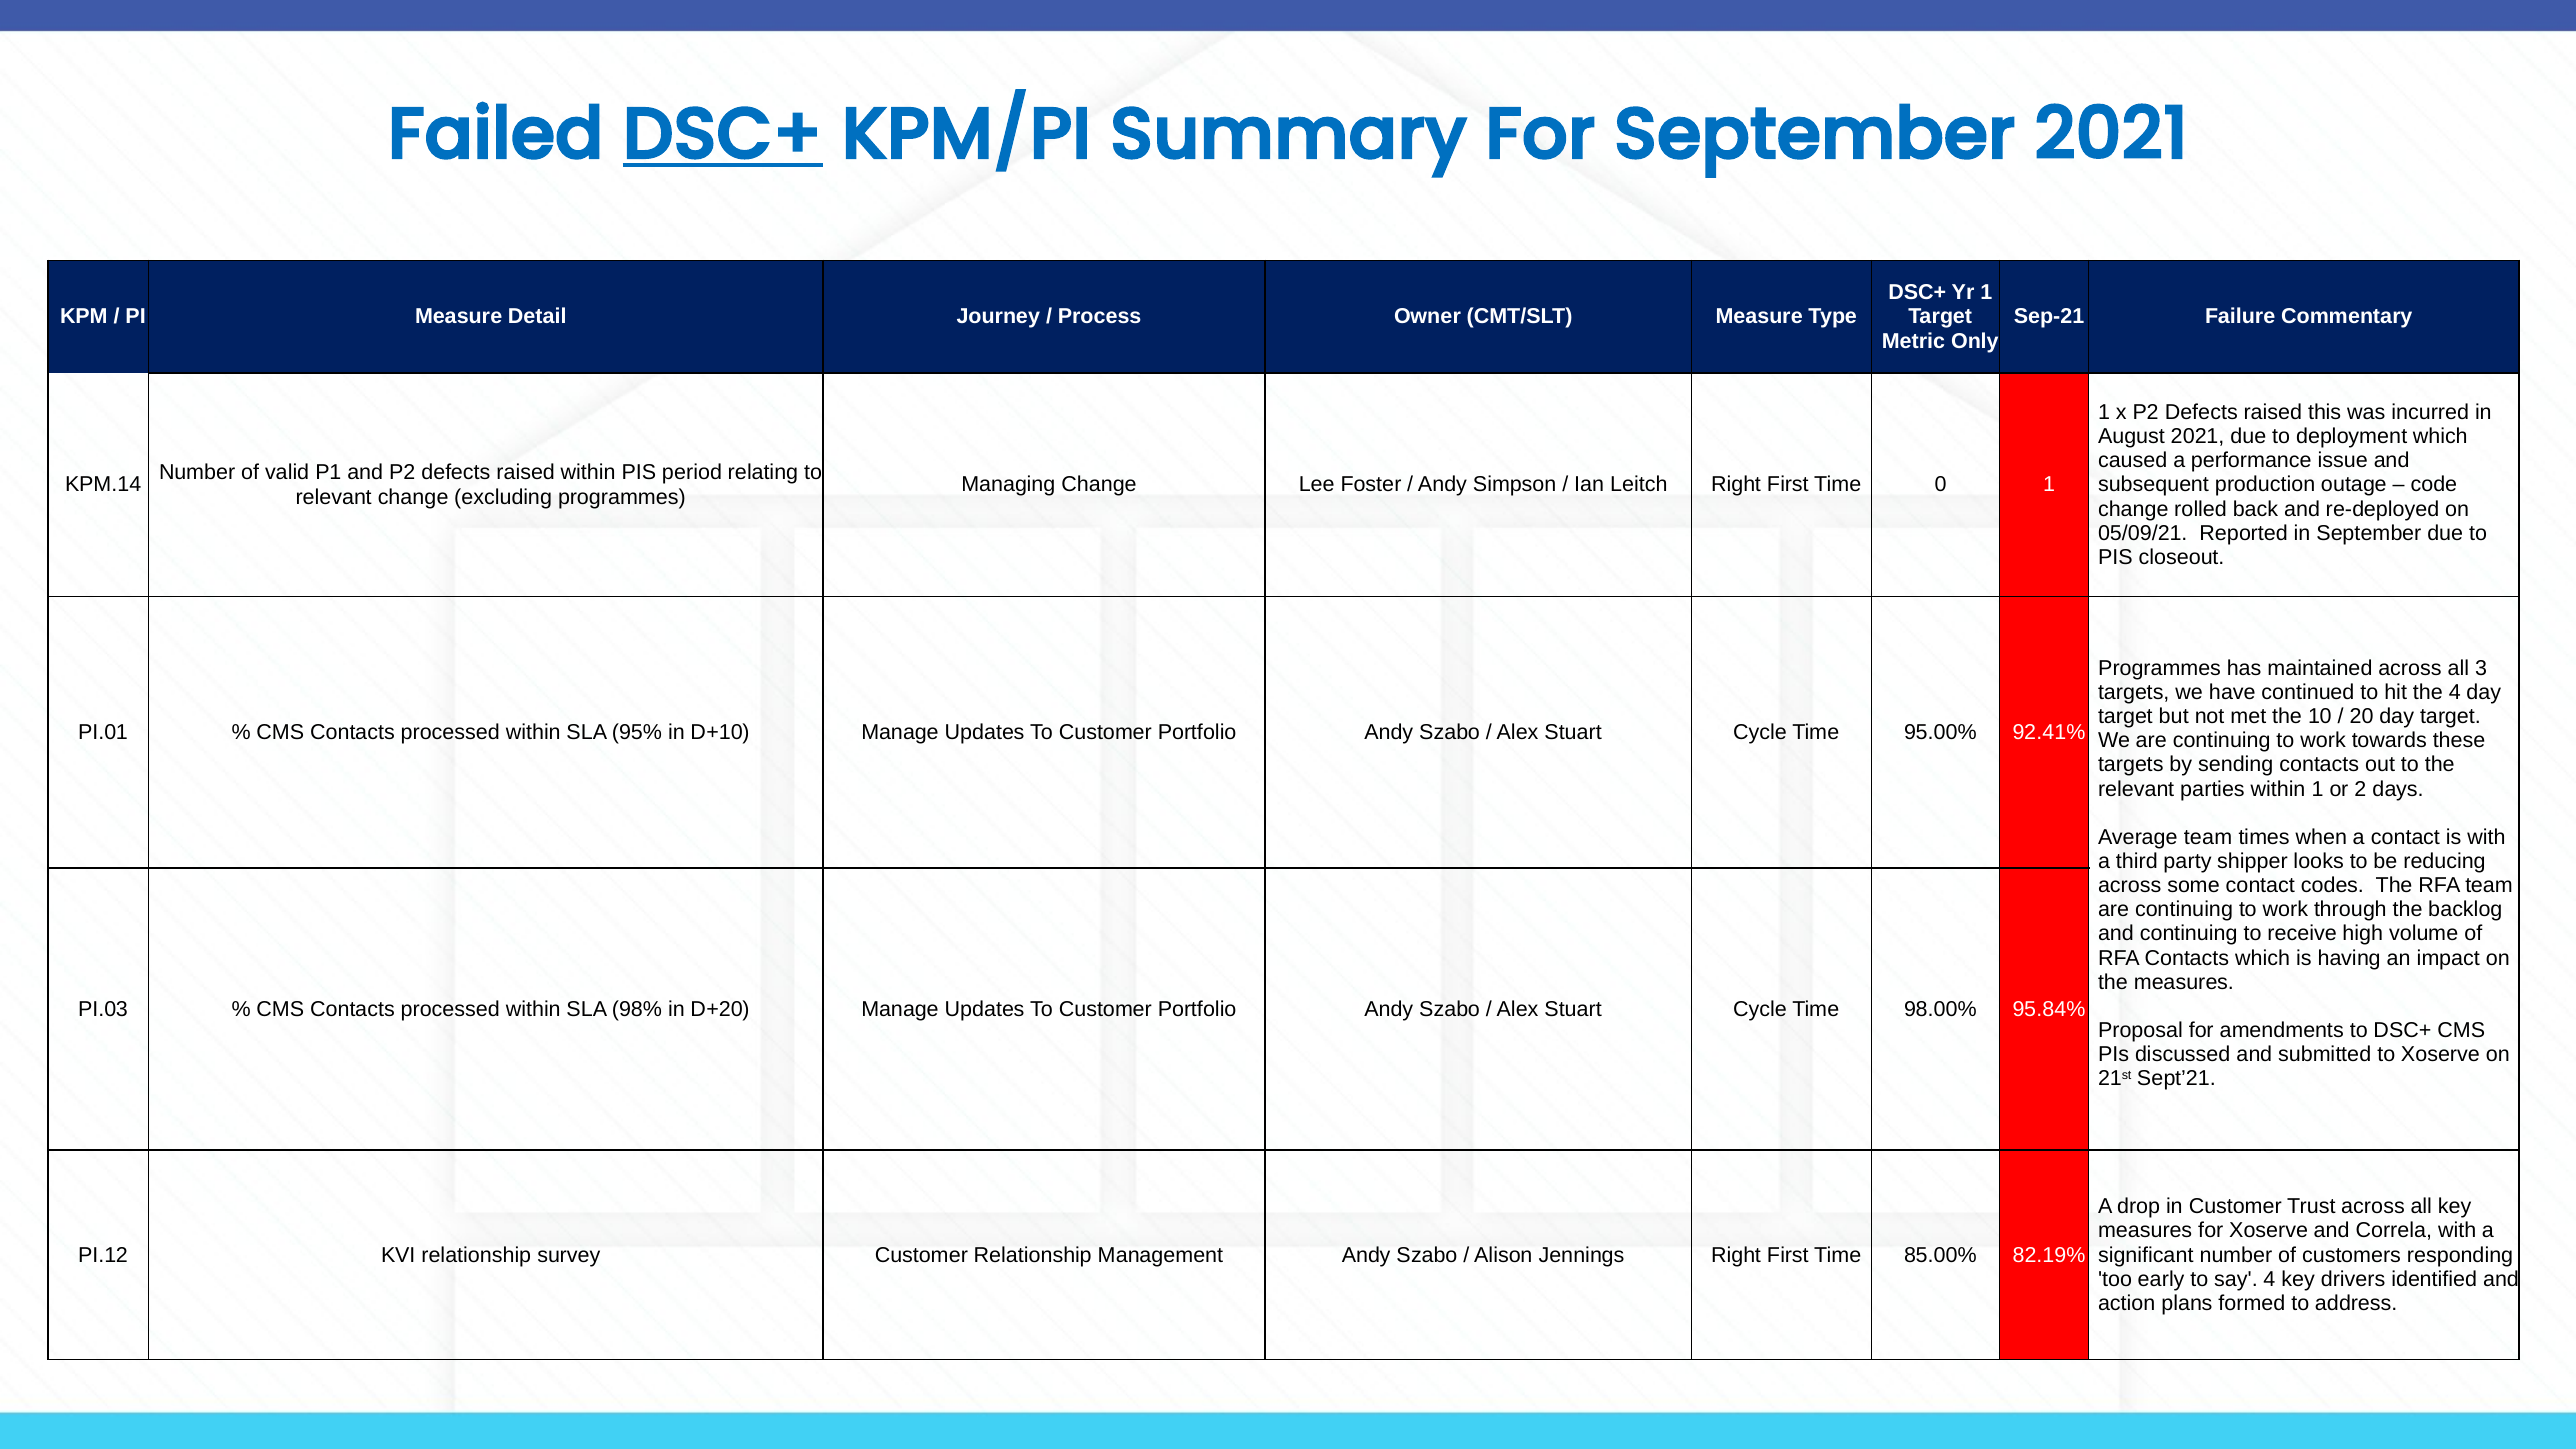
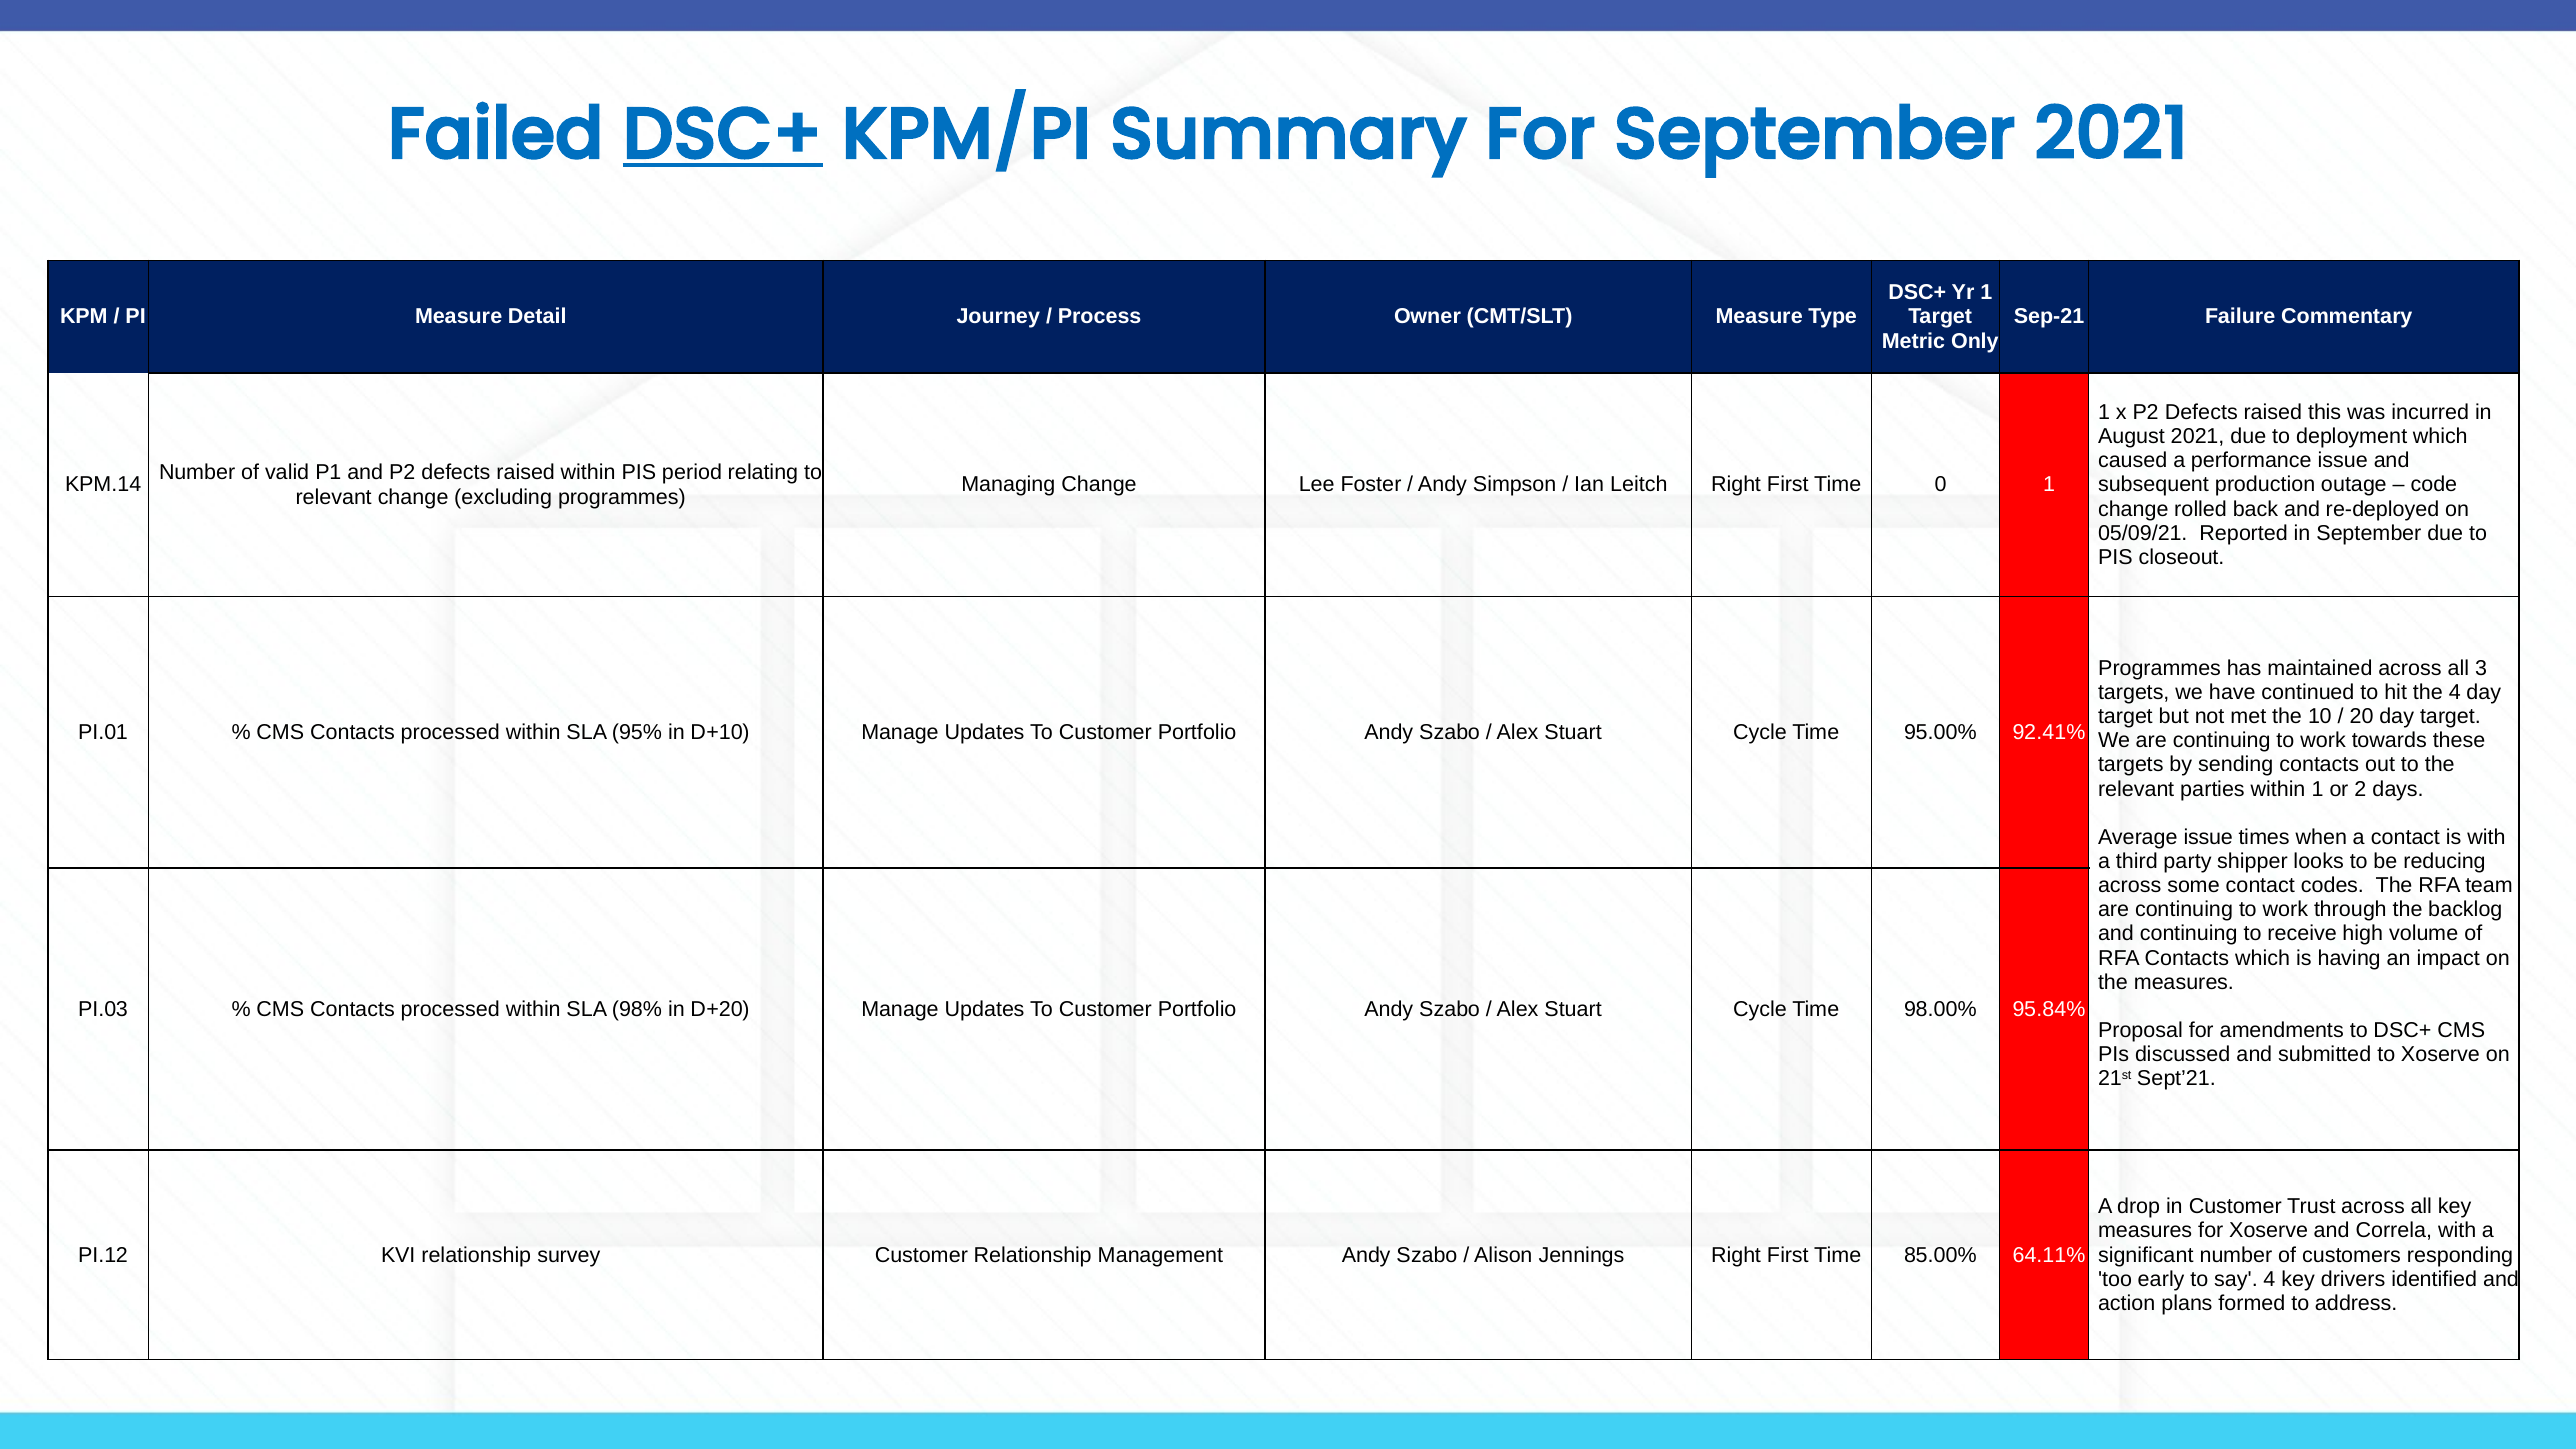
Average team: team -> issue
82.19%: 82.19% -> 64.11%
